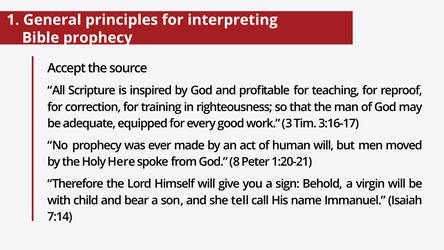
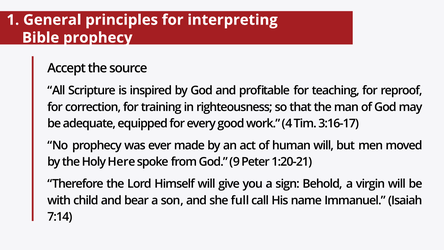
3: 3 -> 4
8: 8 -> 9
tell: tell -> full
